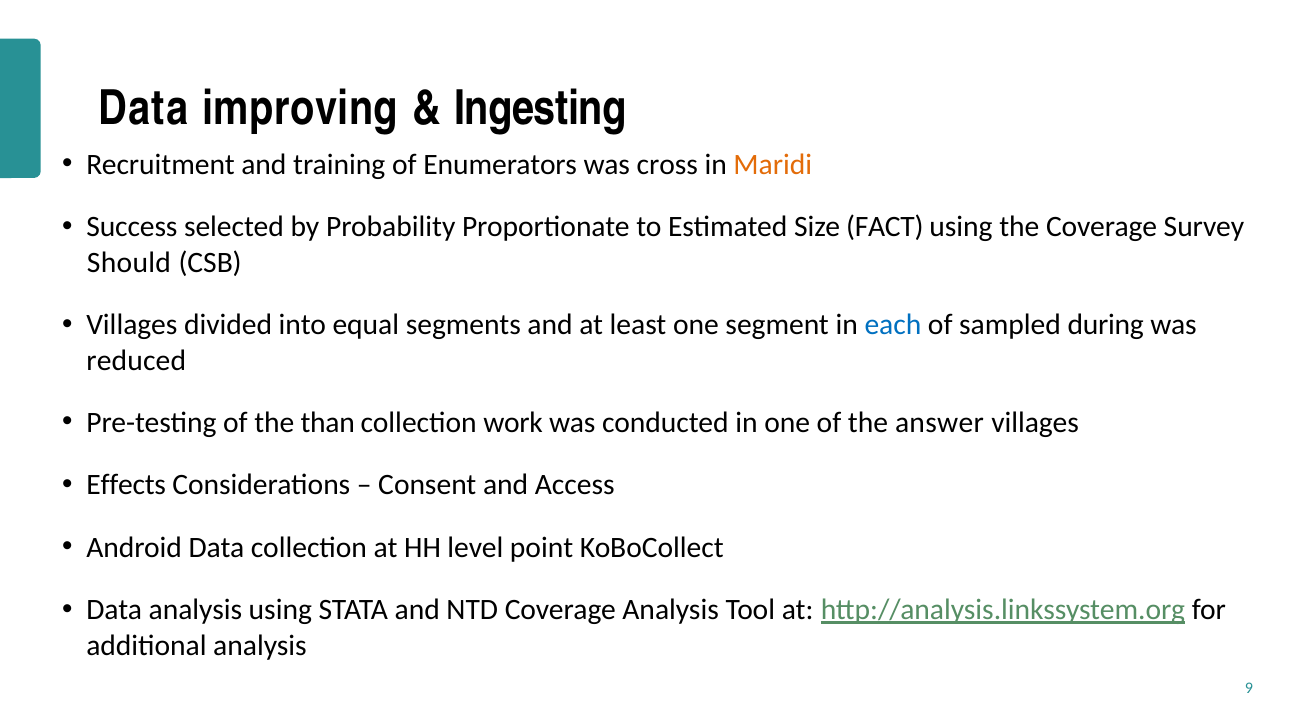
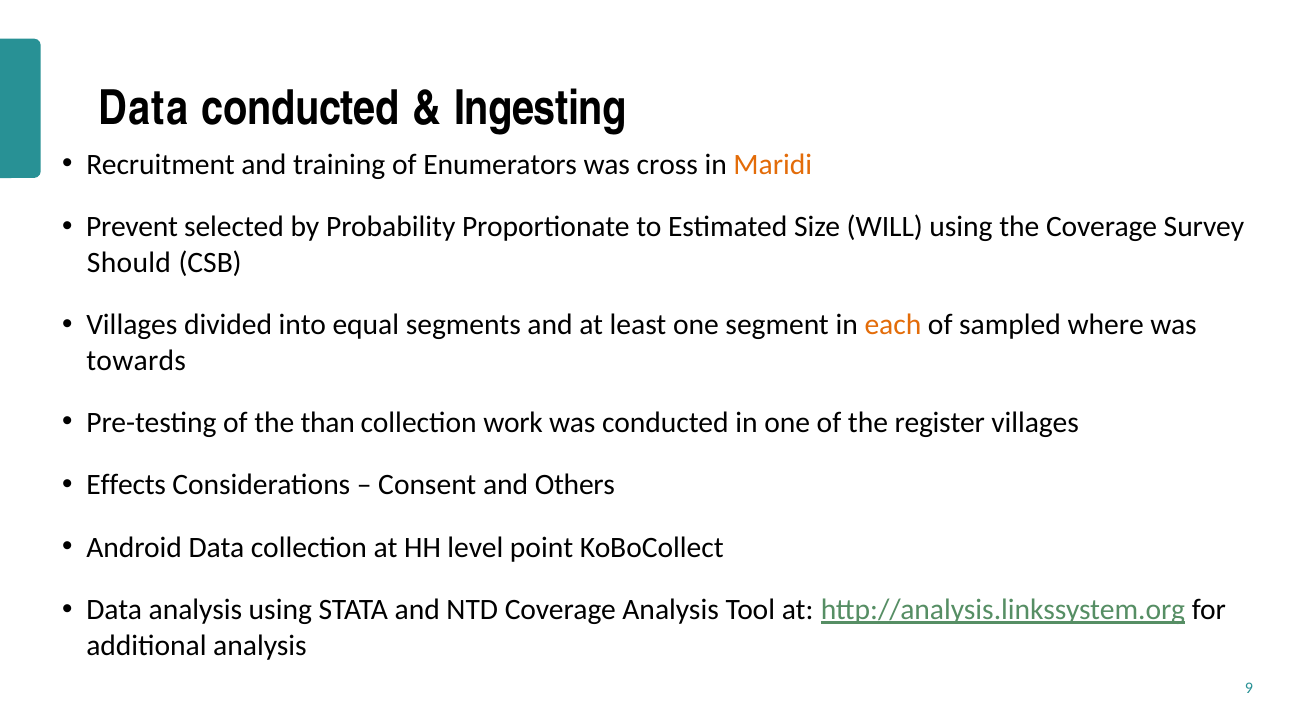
Data improving: improving -> conducted
Success: Success -> Prevent
FACT: FACT -> WILL
each colour: blue -> orange
during: during -> where
reduced: reduced -> towards
answer: answer -> register
Access: Access -> Others
